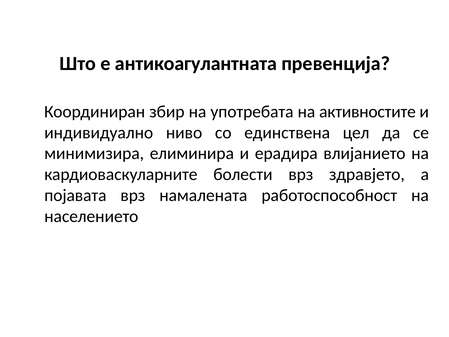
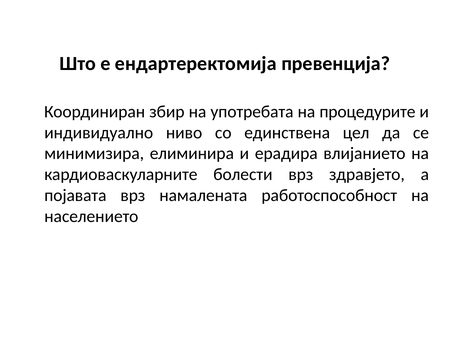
антикоагулантната: антикоагулантната -> ендартеректомија
активностите: активностите -> процедурите
